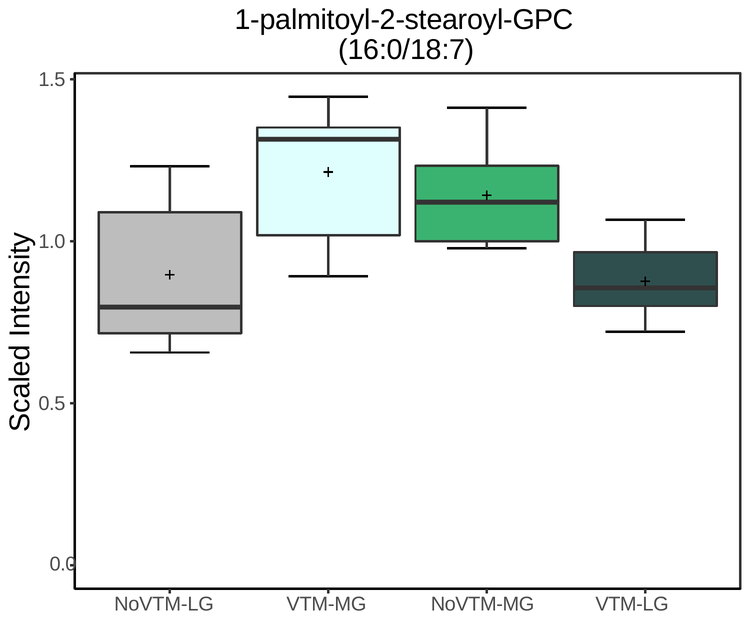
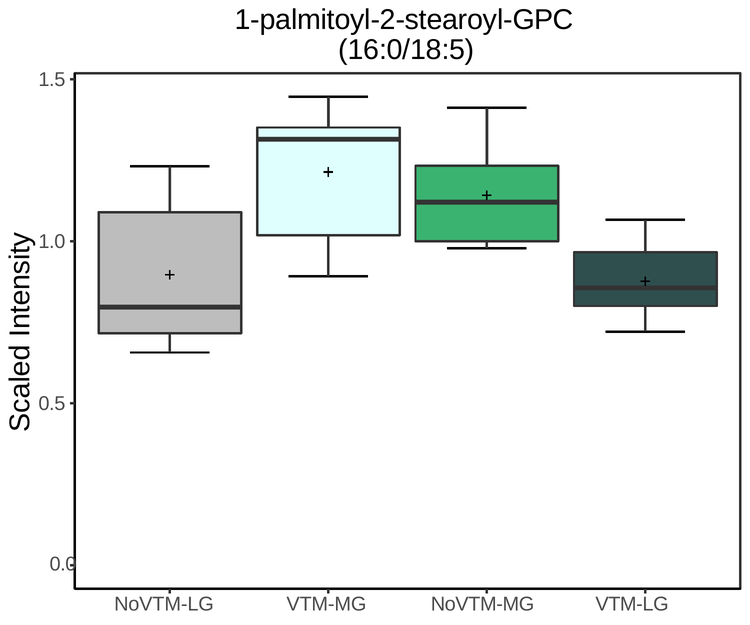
16:0/18:7: 16:0/18:7 -> 16:0/18:5
